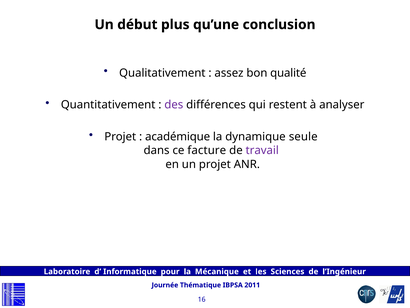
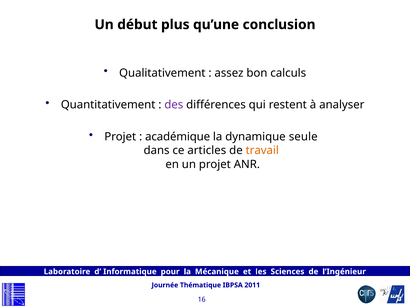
qualité: qualité -> calculs
facture: facture -> articles
travail colour: purple -> orange
